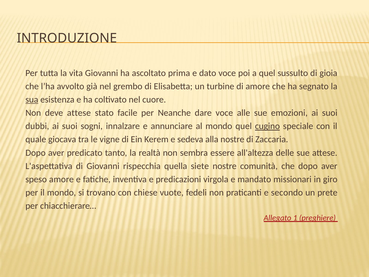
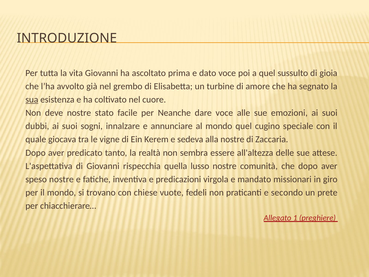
deve attese: attese -> nostre
cugino underline: present -> none
siete: siete -> lusso
speso amore: amore -> nostre
